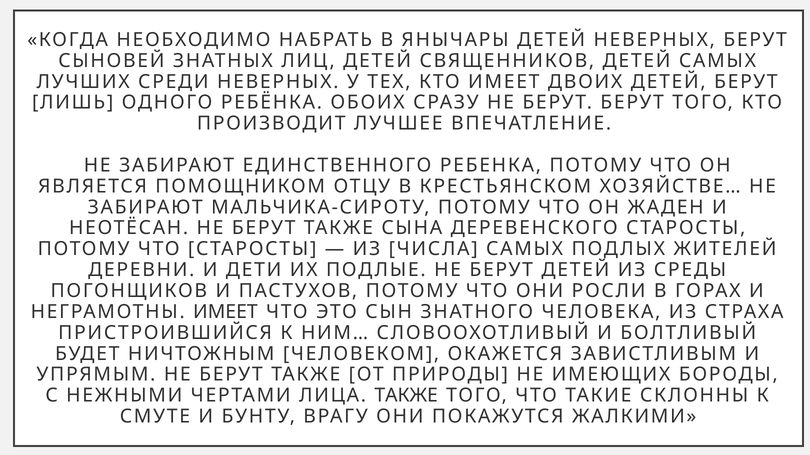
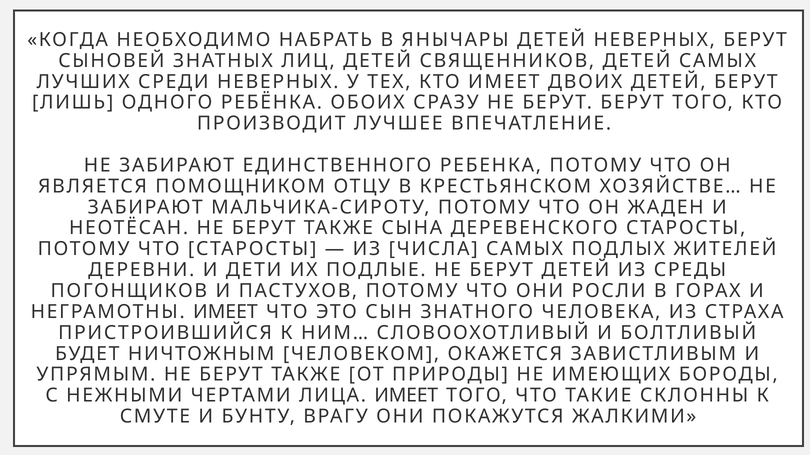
ЛИЦА ТАКЖЕ: ТАКЖЕ -> ИМЕЕТ
